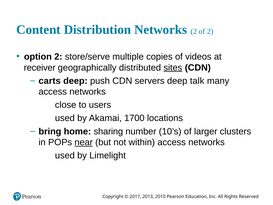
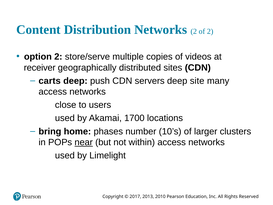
sites underline: present -> none
talk: talk -> site
sharing: sharing -> phases
